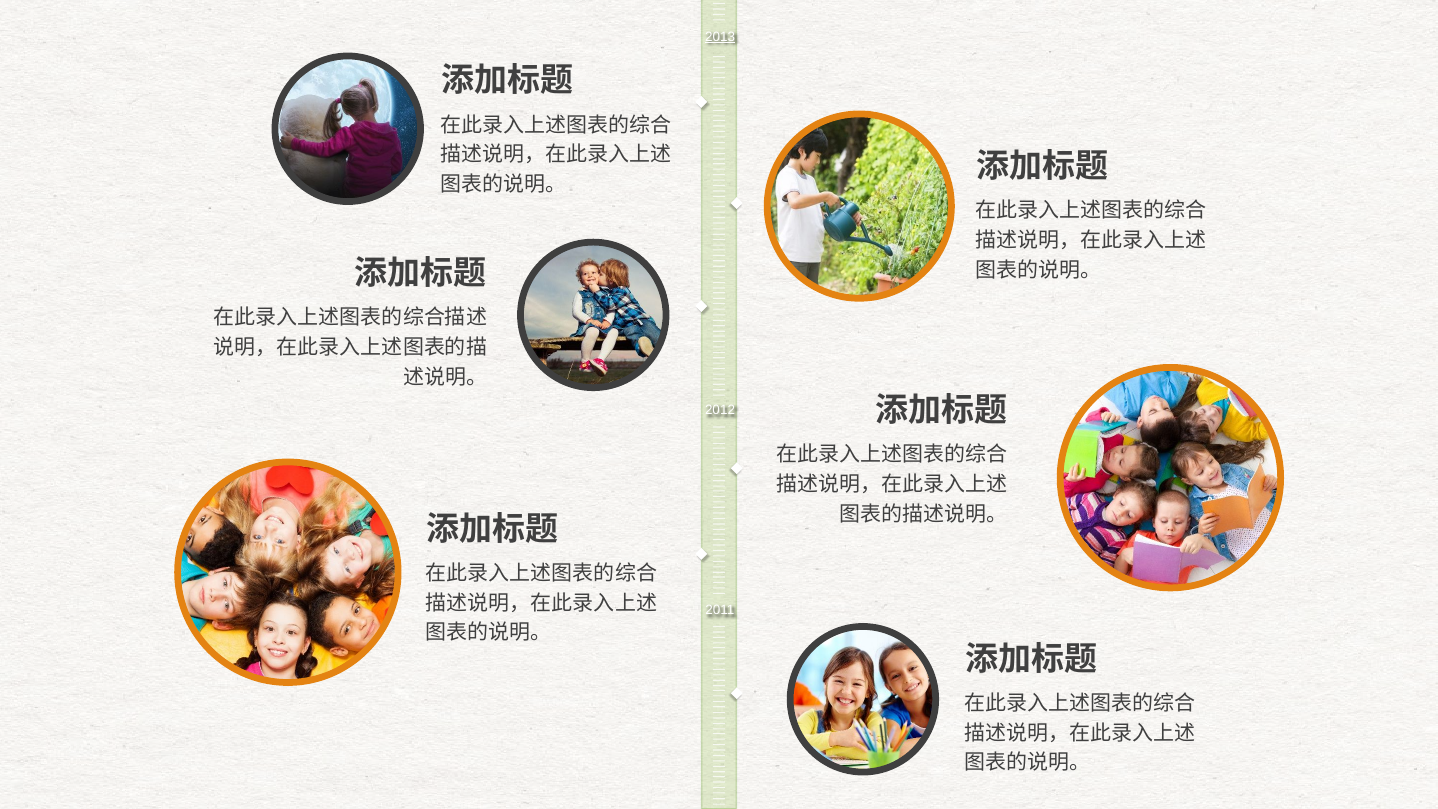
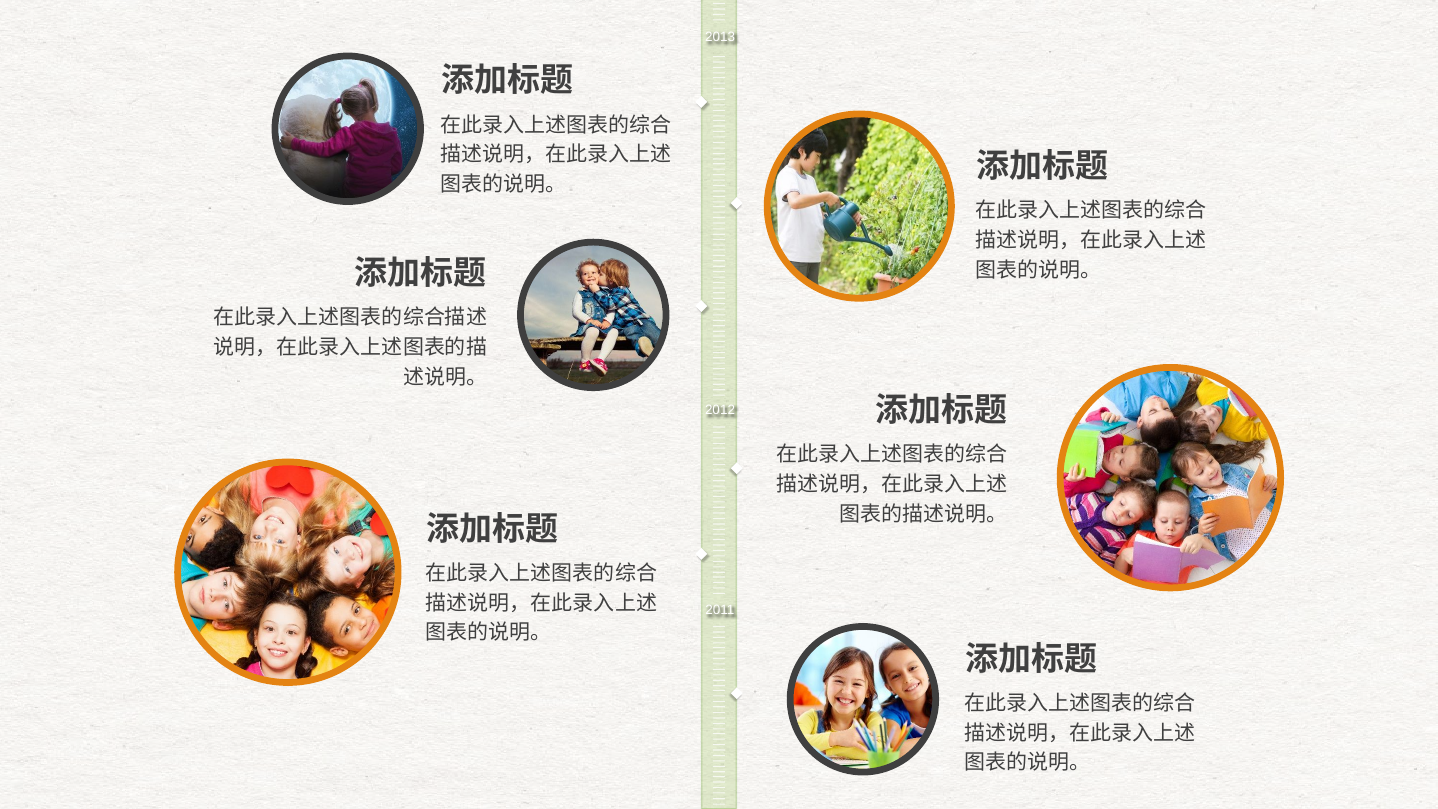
2013 underline: present -> none
